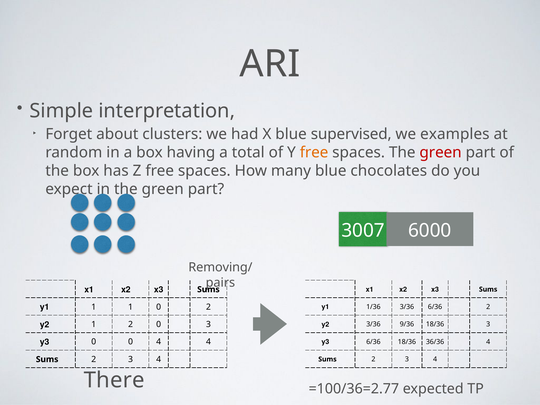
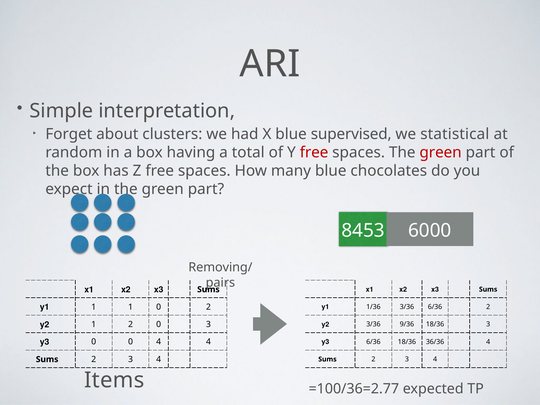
examples: examples -> statistical
free at (314, 152) colour: orange -> red
3007: 3007 -> 8453
There: There -> Items
